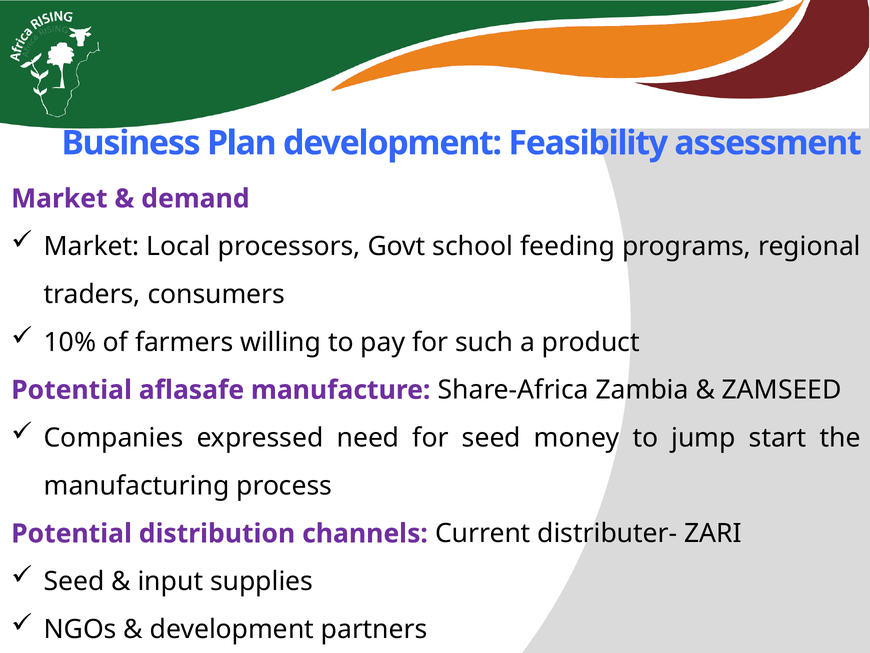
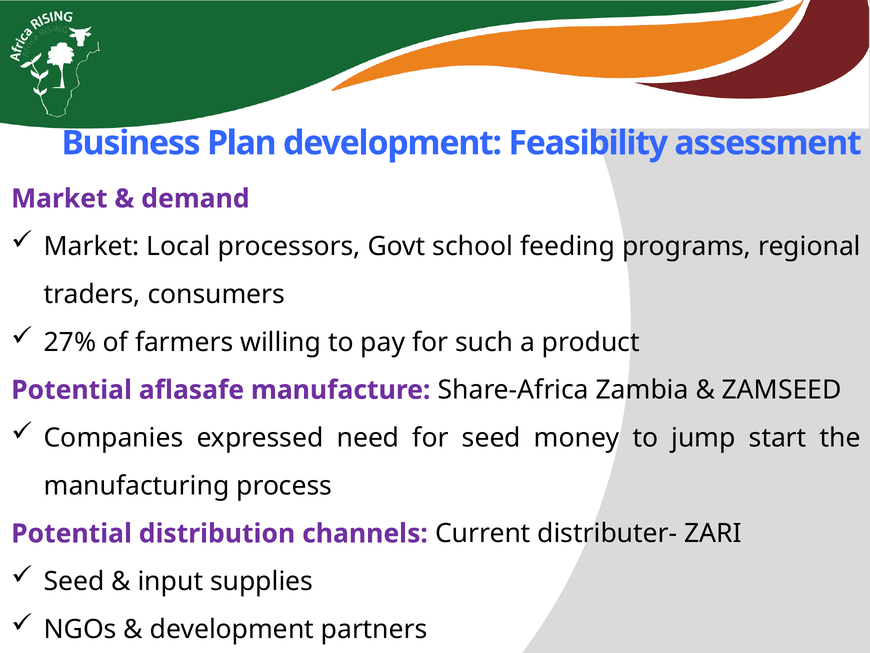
10%: 10% -> 27%
